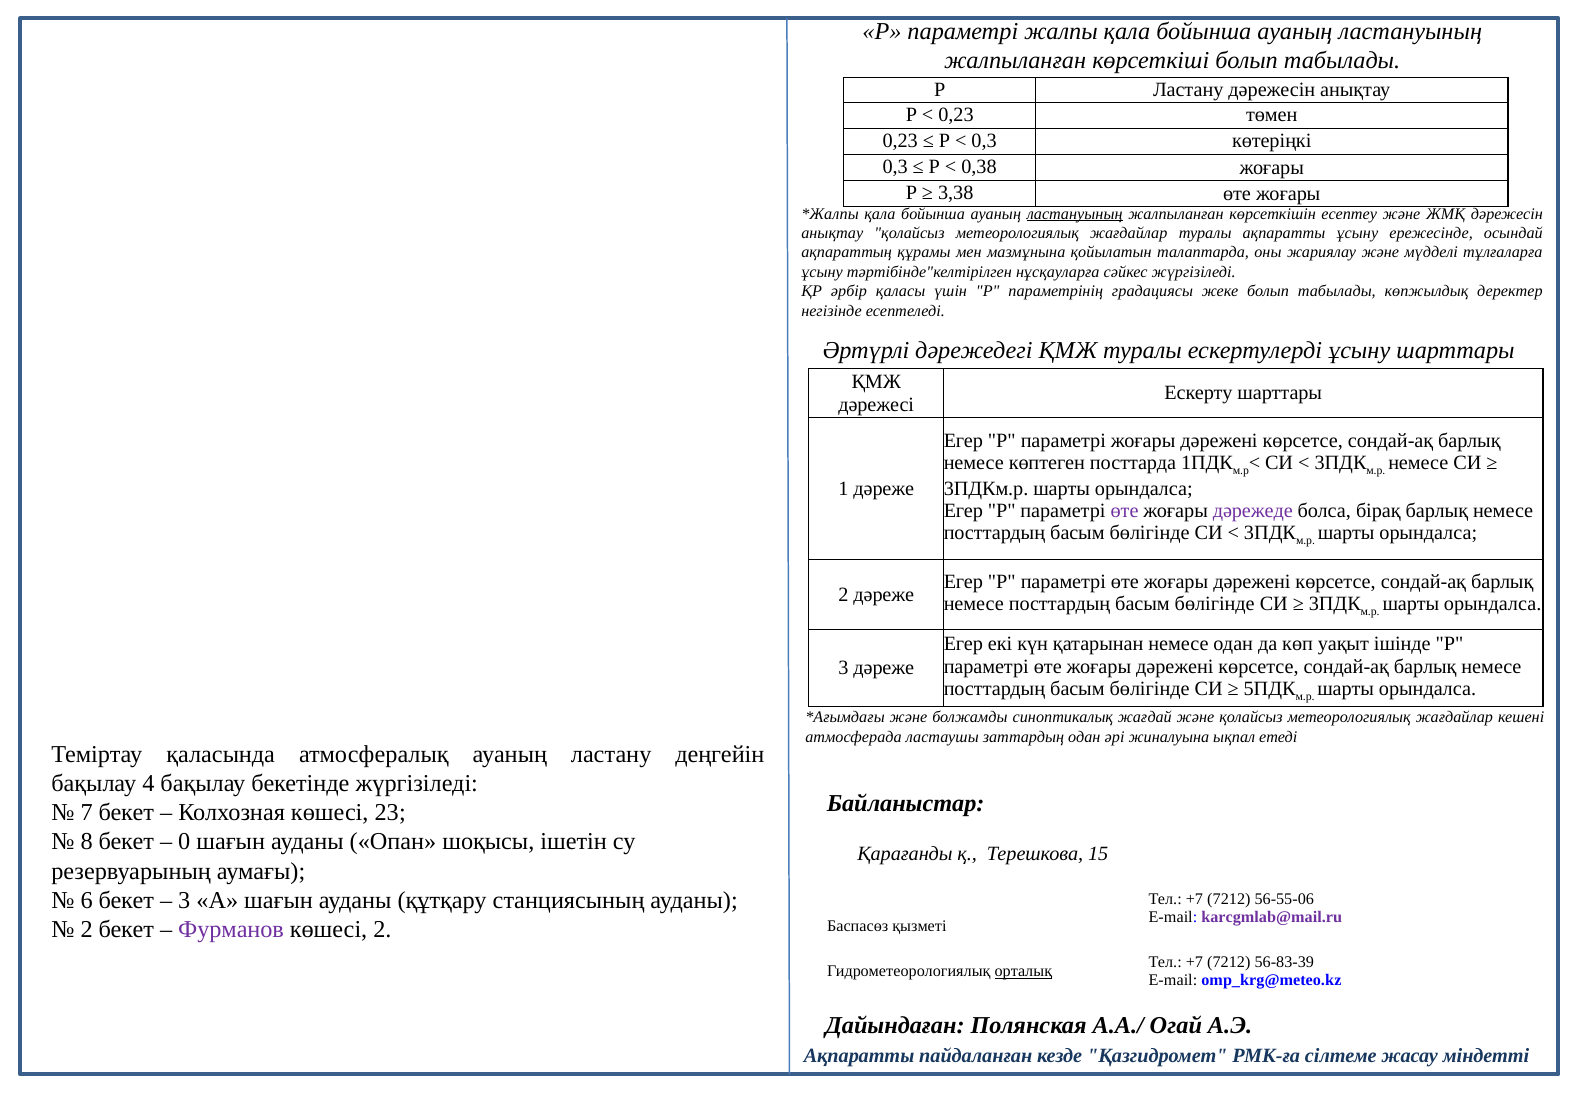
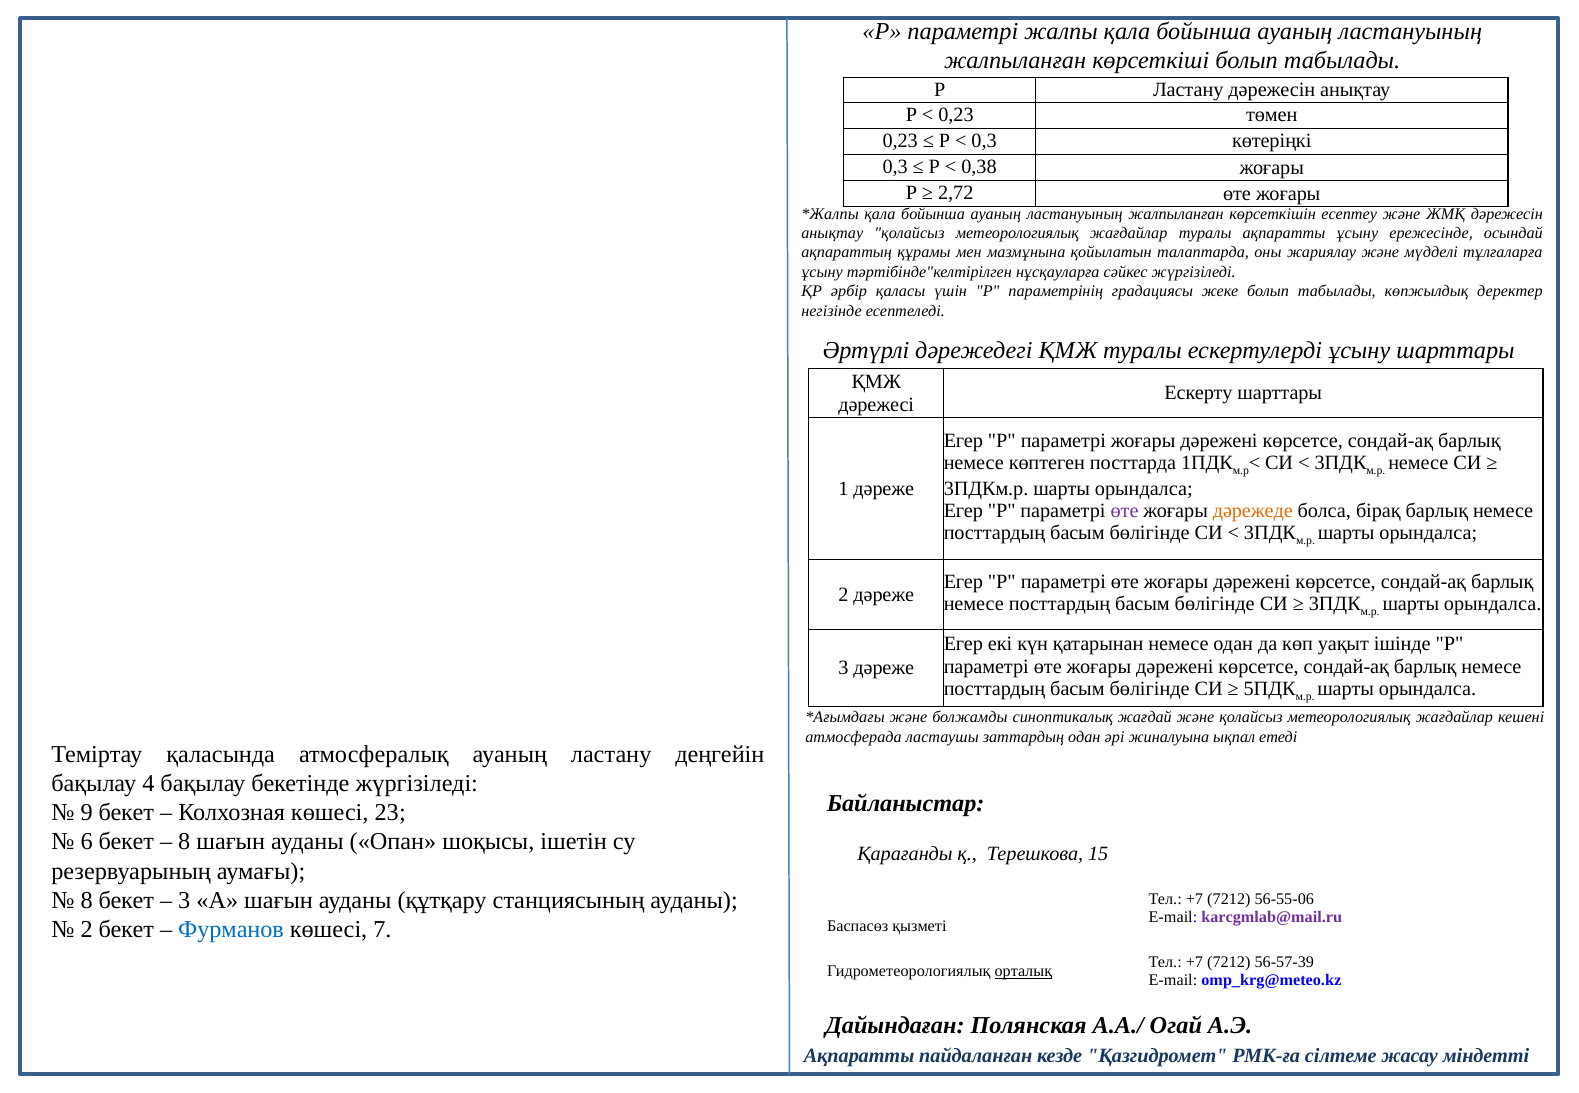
3,38: 3,38 -> 2,72
ластануының at (1075, 214) underline: present -> none
дәрежеде colour: purple -> orange
7: 7 -> 9
8: 8 -> 6
0 at (184, 842): 0 -> 8
6 at (87, 900): 6 -> 8
Фурманов colour: purple -> blue
көшесі 2: 2 -> 7
56-83-39: 56-83-39 -> 56-57-39
